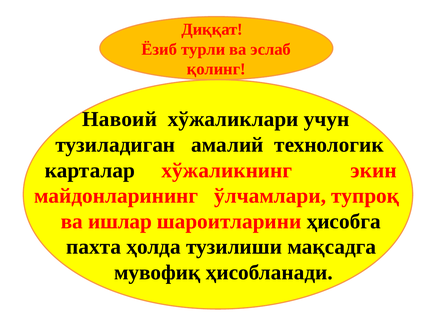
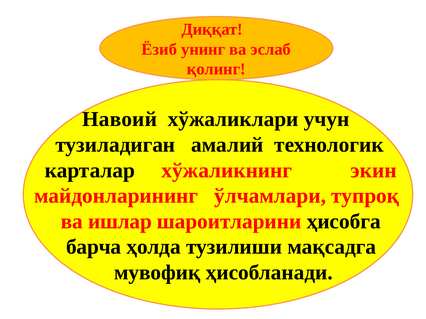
турли: турли -> унинг
пахта: пахта -> барча
